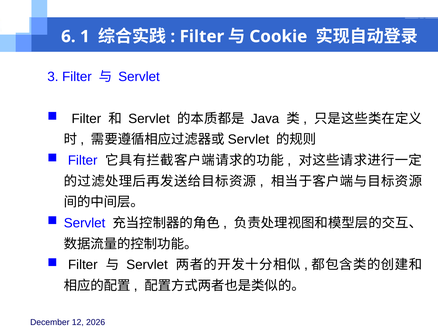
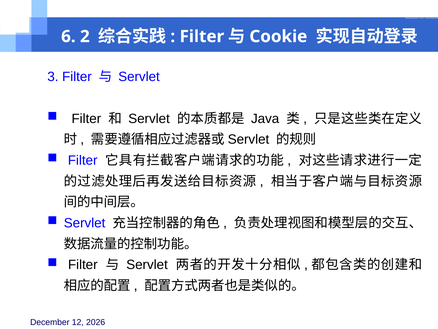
1: 1 -> 2
